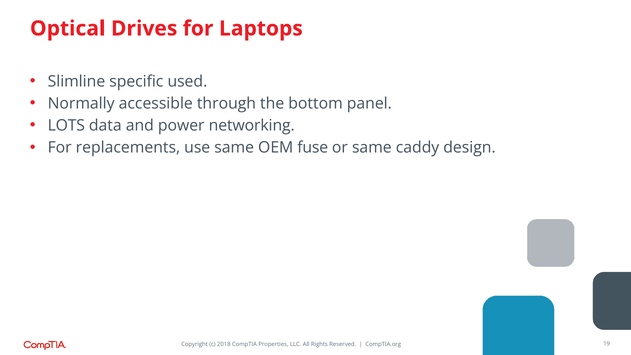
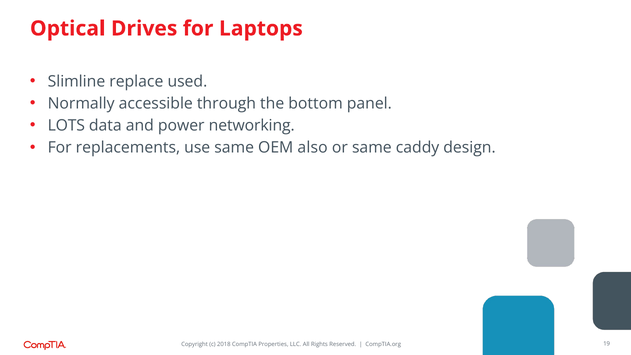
specific: specific -> replace
fuse: fuse -> also
